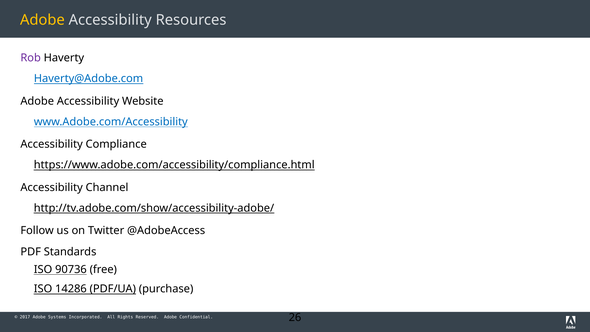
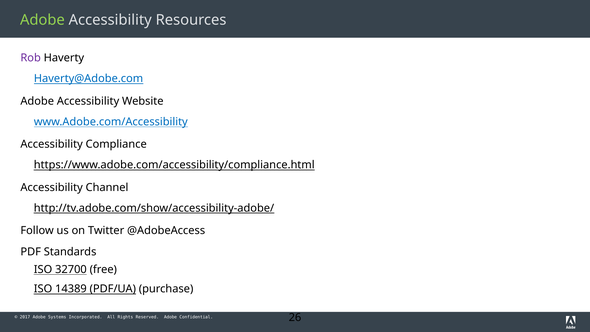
Adobe at (42, 20) colour: yellow -> light green
90736: 90736 -> 32700
14286: 14286 -> 14389
